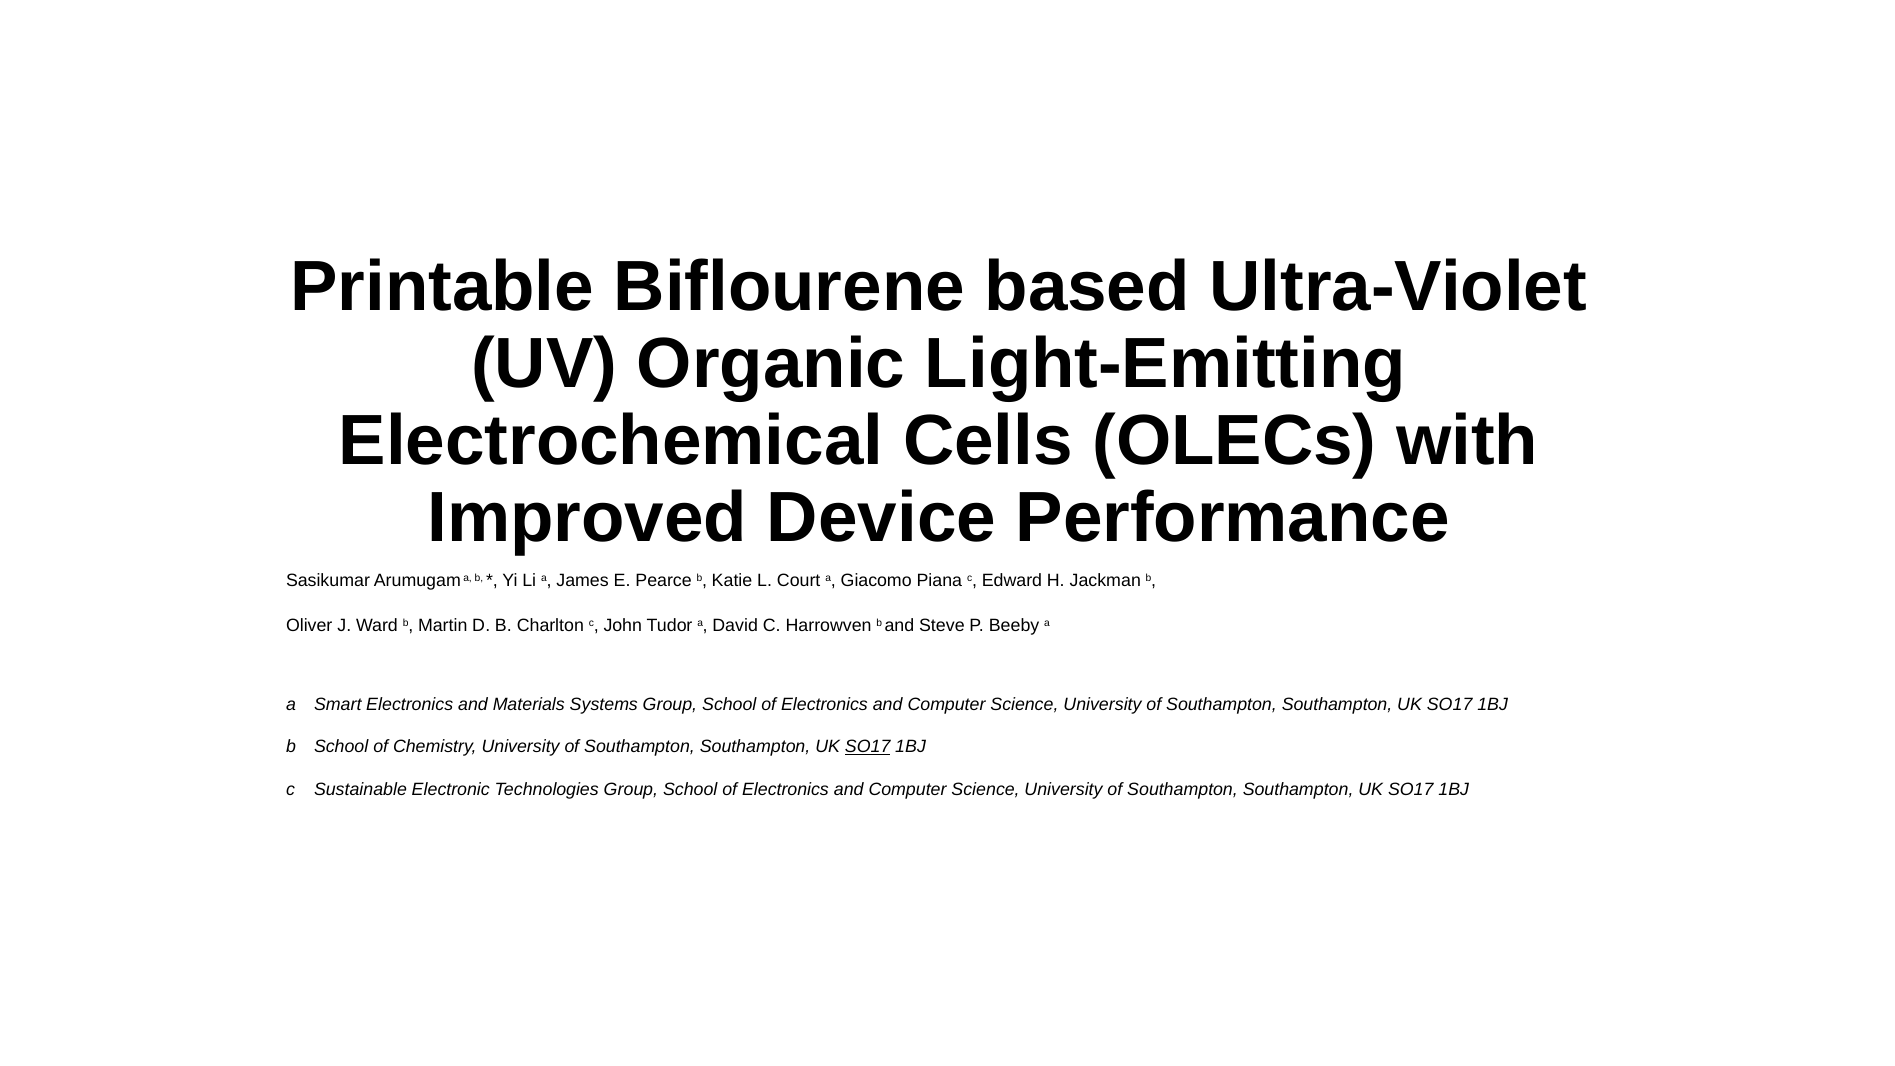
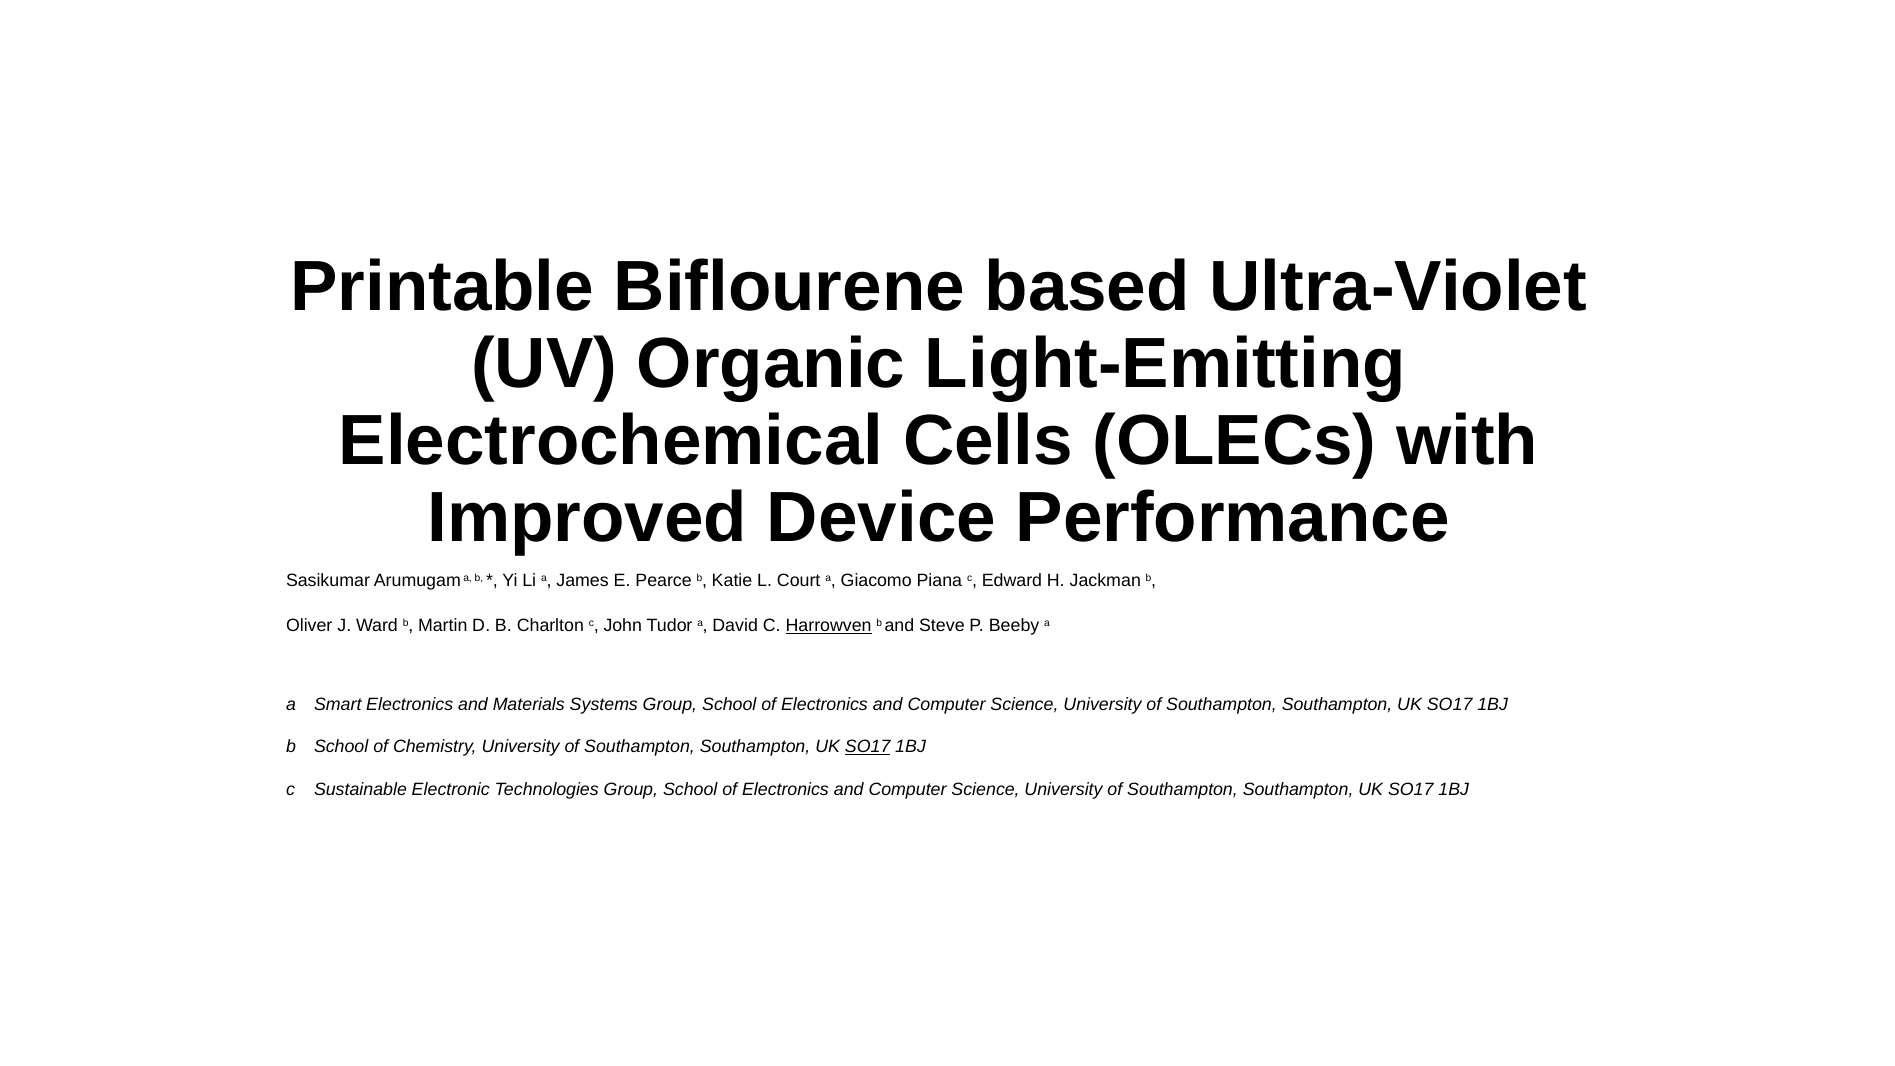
Harrowven underline: none -> present
